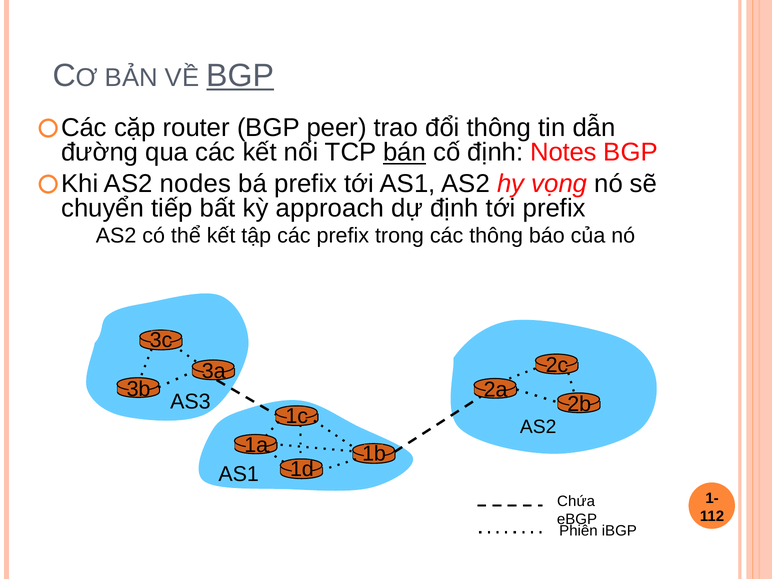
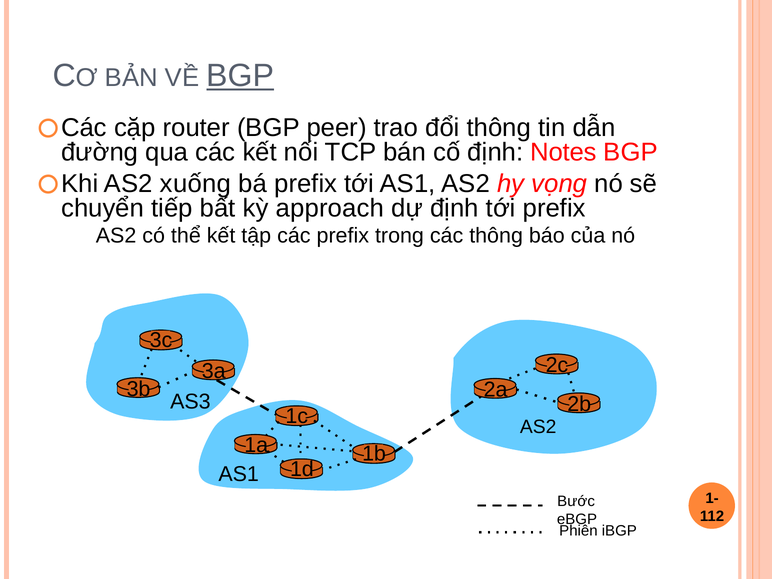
bán underline: present -> none
nodes: nodes -> xuống
Chứa: Chứa -> Bước
